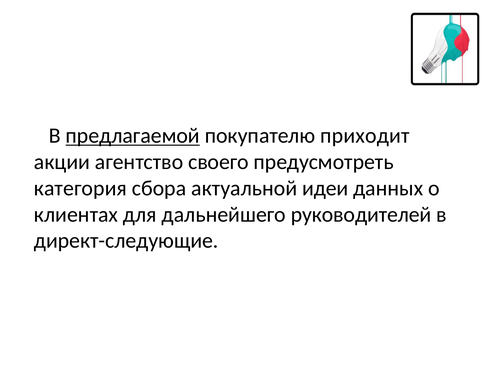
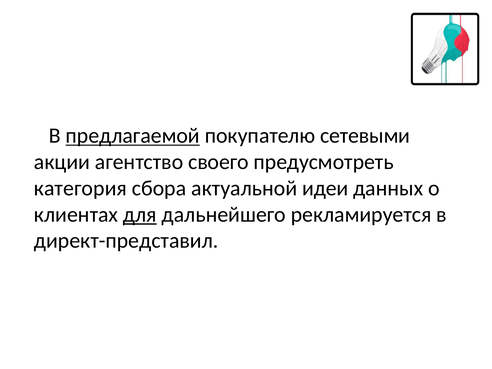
приходит: приходит -> сетевыми
для underline: none -> present
руководителей: руководителей -> рекламируется
директ-следующие: директ-следующие -> директ-представил
